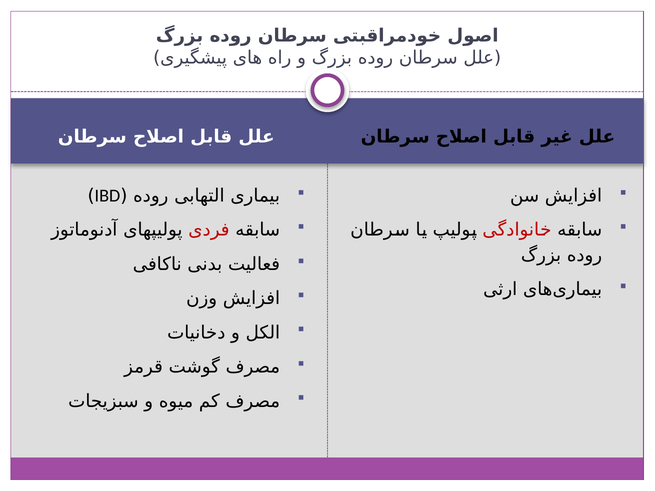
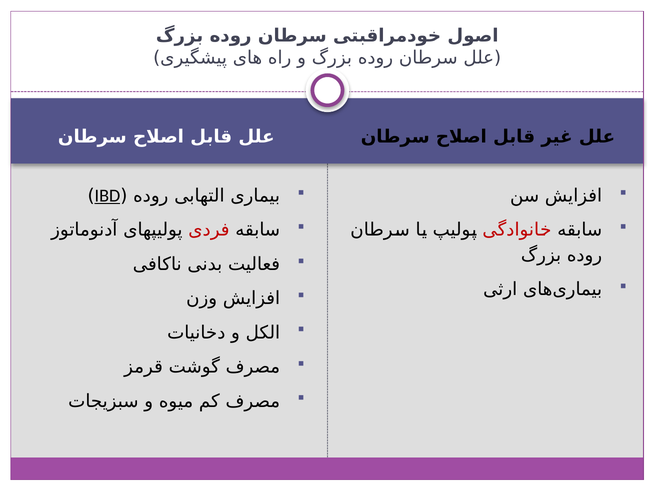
IBD underline: none -> present
